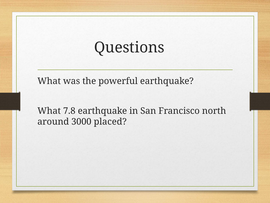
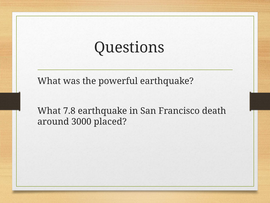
north: north -> death
